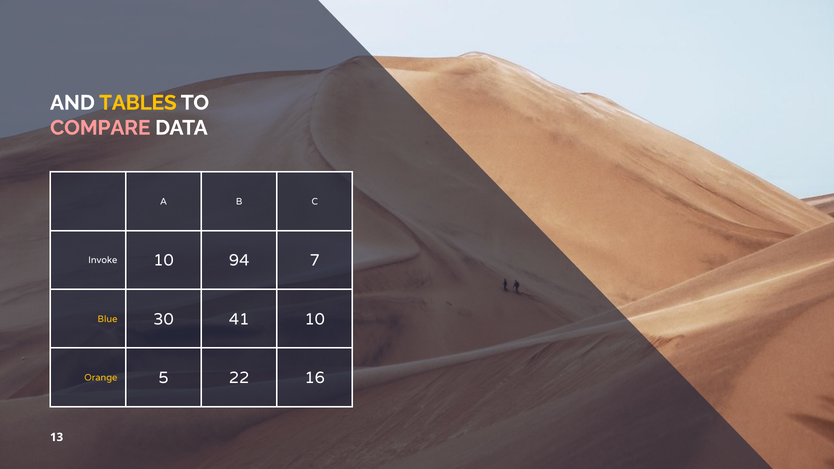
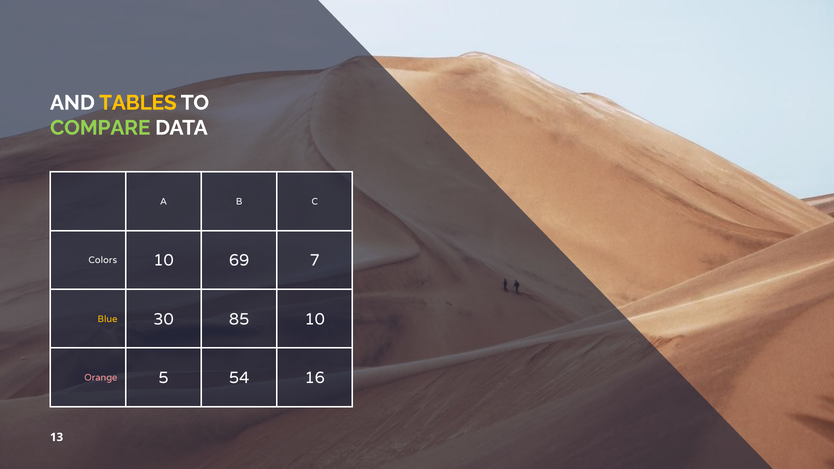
COMPARE colour: pink -> light green
Invoke: Invoke -> Colors
94: 94 -> 69
41: 41 -> 85
Orange colour: yellow -> pink
22: 22 -> 54
